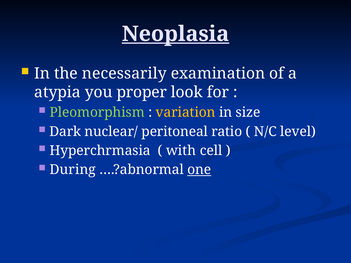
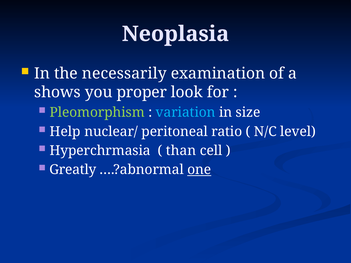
Neoplasia underline: present -> none
atypia: atypia -> shows
variation colour: yellow -> light blue
Dark: Dark -> Help
with: with -> than
During: During -> Greatly
